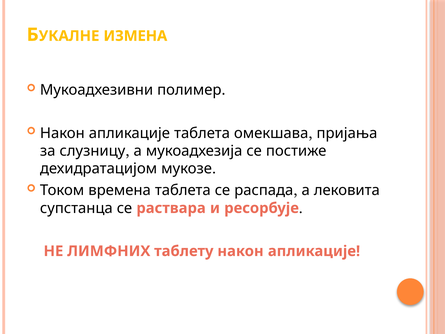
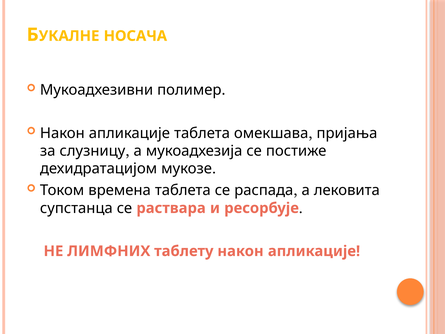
ИЗМЕНА: ИЗМЕНА -> НОСАЧА
